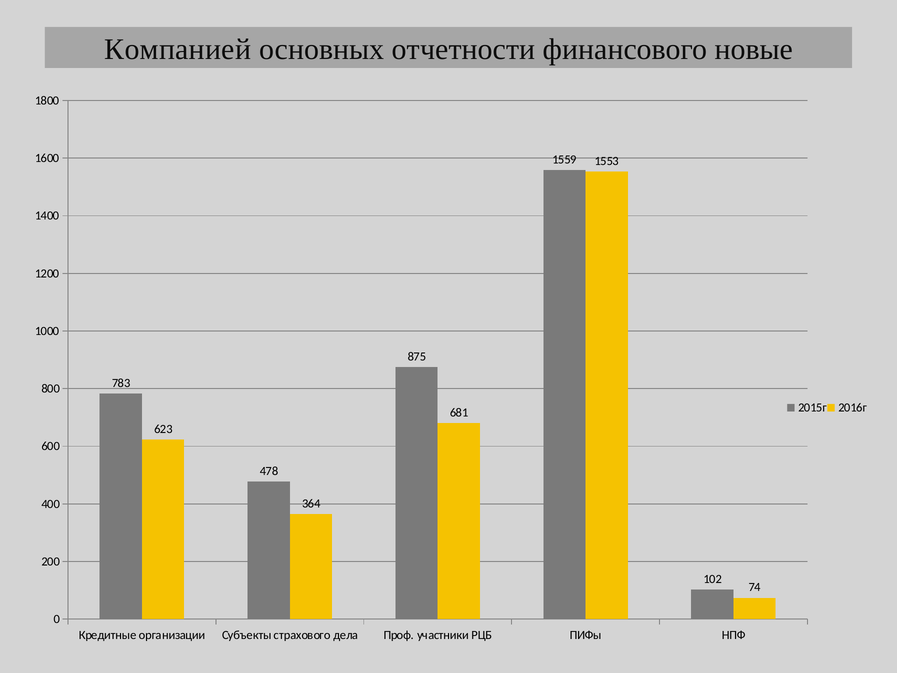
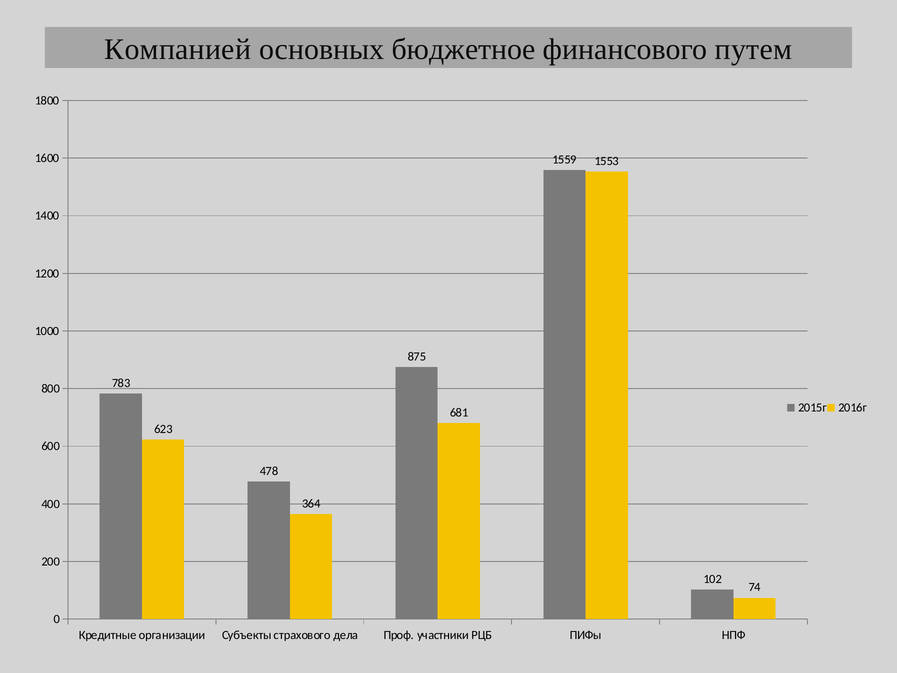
отчетности: отчетности -> бюджетное
новые: новые -> путем
